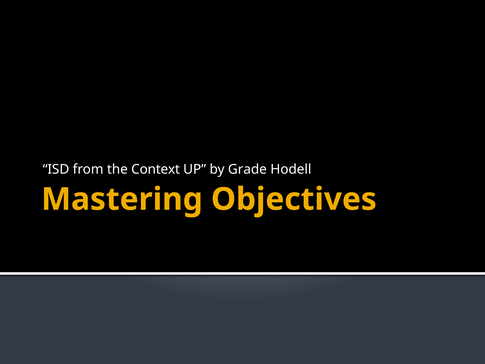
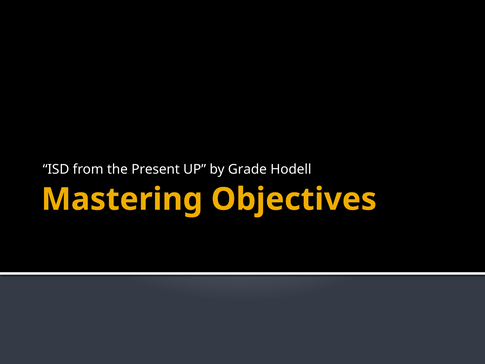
Context: Context -> Present
